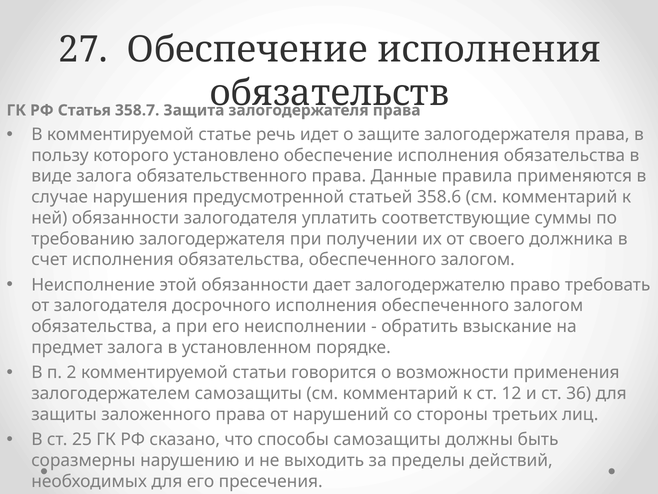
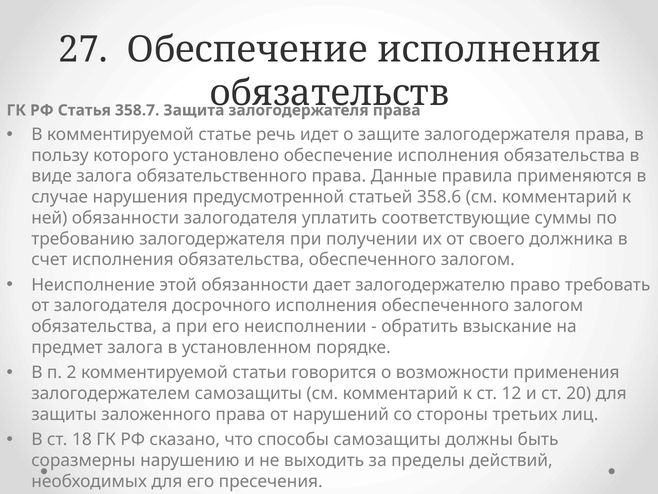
36: 36 -> 20
25: 25 -> 18
